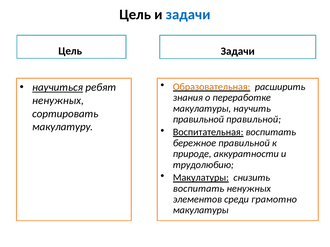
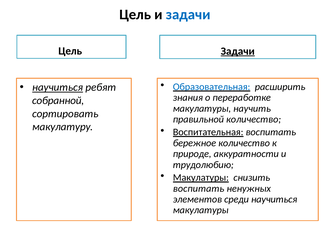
Задачи at (238, 51) underline: none -> present
Образовательная colour: orange -> blue
ненужных at (58, 101): ненужных -> собранной
правильной правильной: правильной -> количество
бережное правильной: правильной -> количество
среди грамотно: грамотно -> научиться
